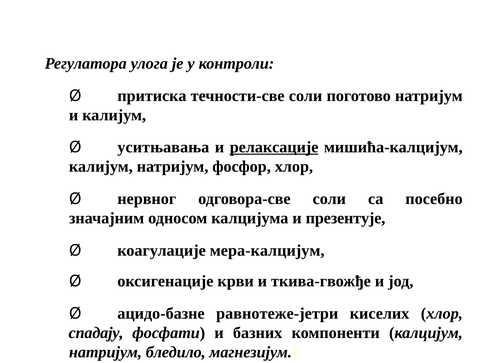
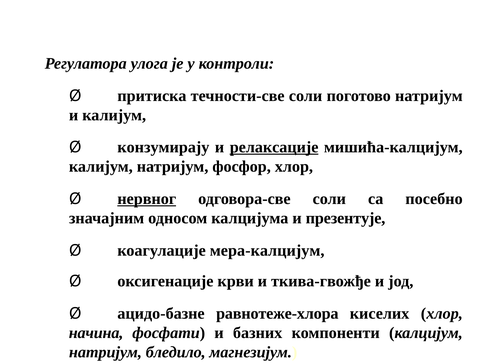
уситњавања: уситњавања -> конзумирају
нервног underline: none -> present
равнотеже-јетри: равнотеже-јетри -> равнотеже-хлора
спадају: спадају -> начина
